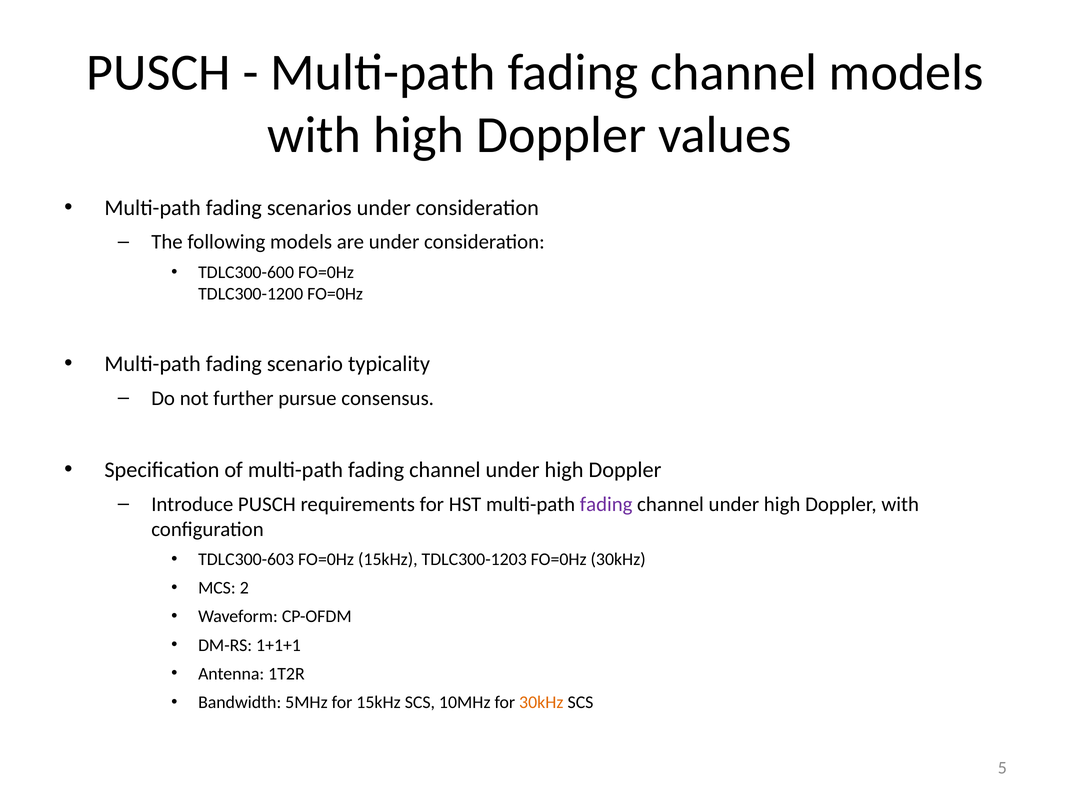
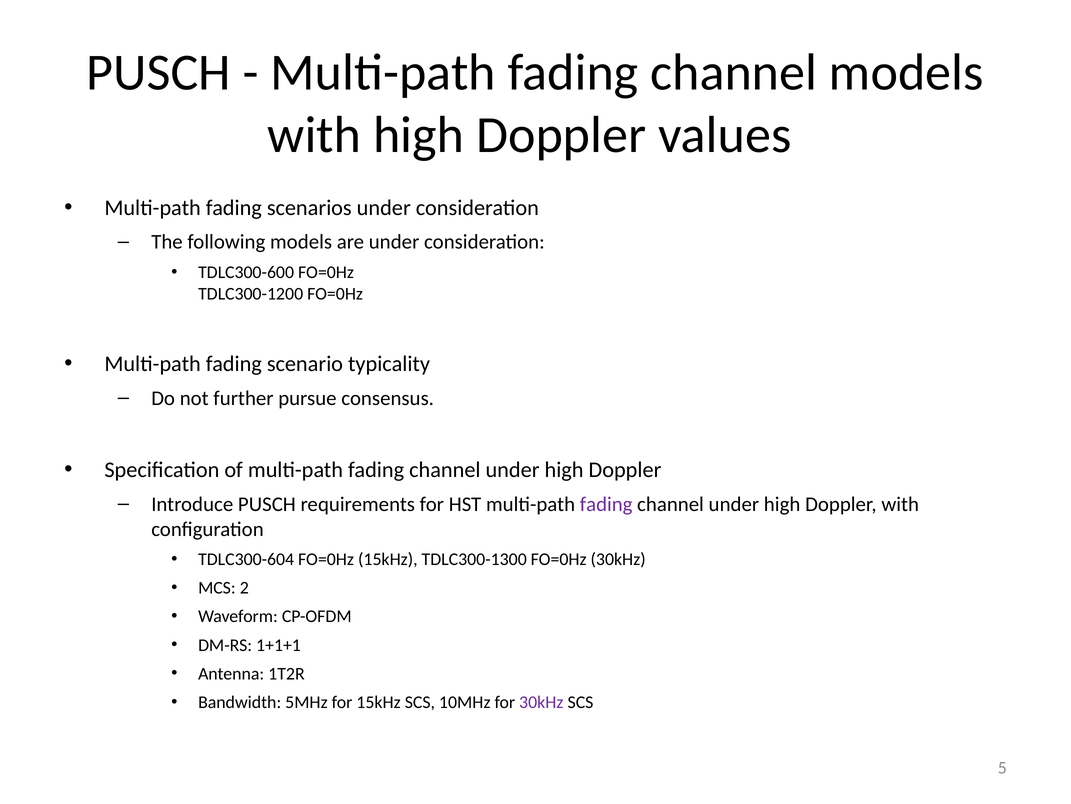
TDLC300-603: TDLC300-603 -> TDLC300-604
TDLC300-1203: TDLC300-1203 -> TDLC300-1300
30kHz at (541, 702) colour: orange -> purple
